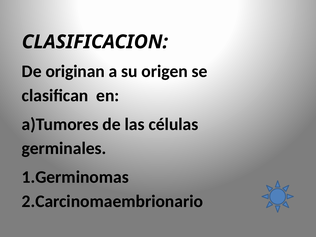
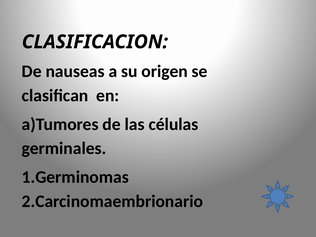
originan: originan -> nauseas
